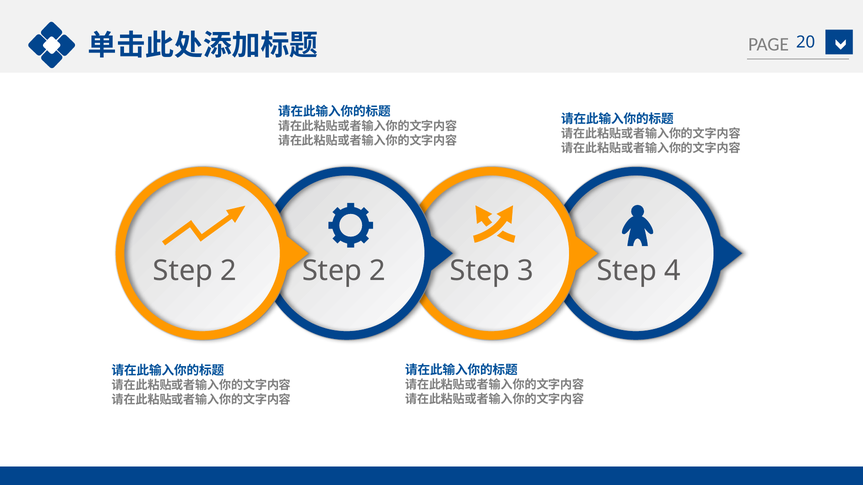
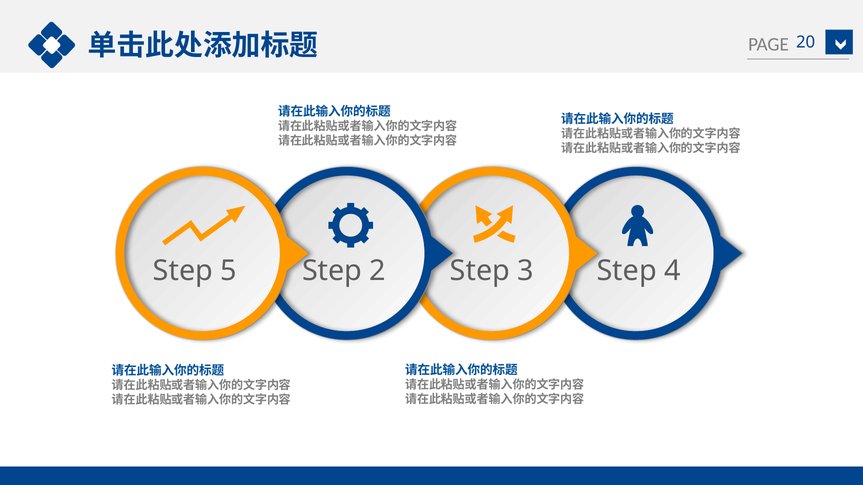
2 at (229, 271): 2 -> 5
